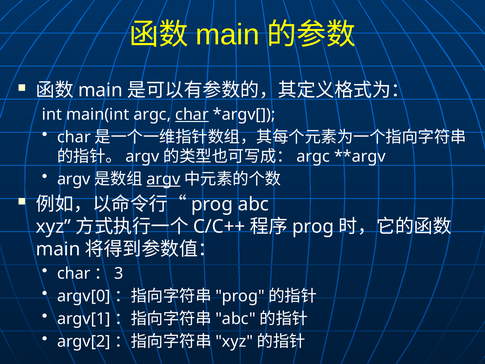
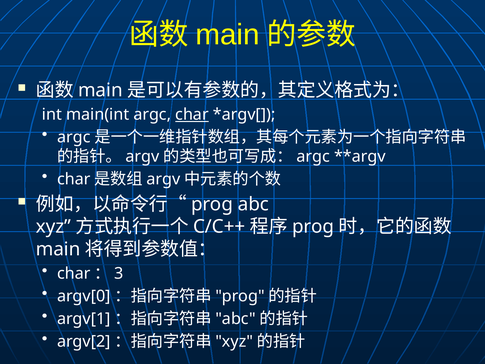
char at (74, 137): char -> argc
argv at (74, 179): argv -> char
argv at (163, 179) underline: present -> none
